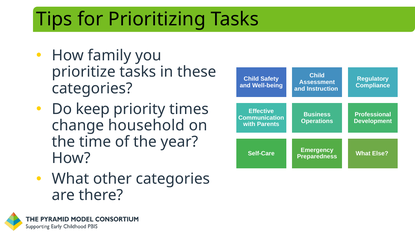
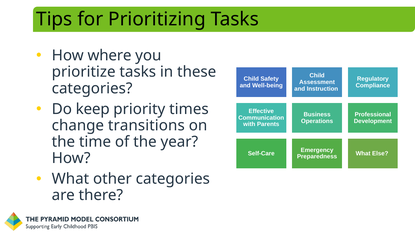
family: family -> where
household: household -> transitions
